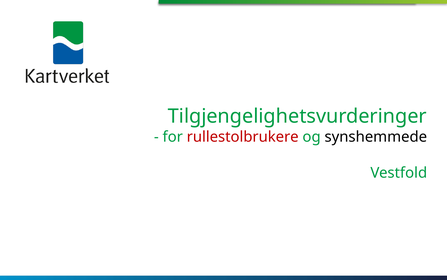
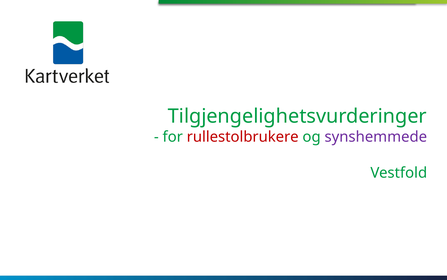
synshemmede colour: black -> purple
